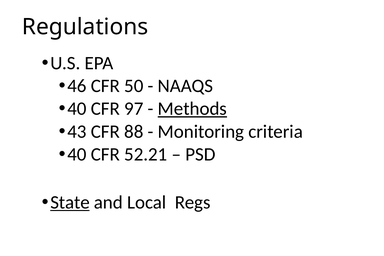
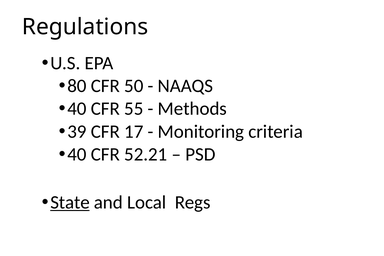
46: 46 -> 80
97: 97 -> 55
Methods underline: present -> none
43: 43 -> 39
88: 88 -> 17
